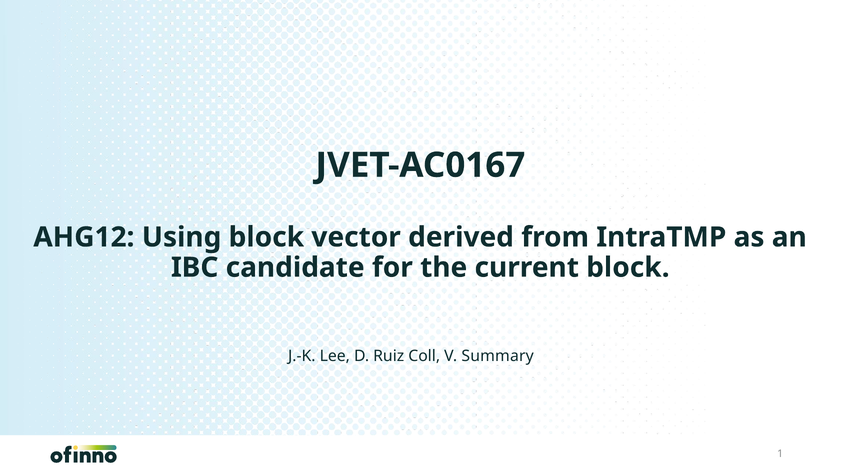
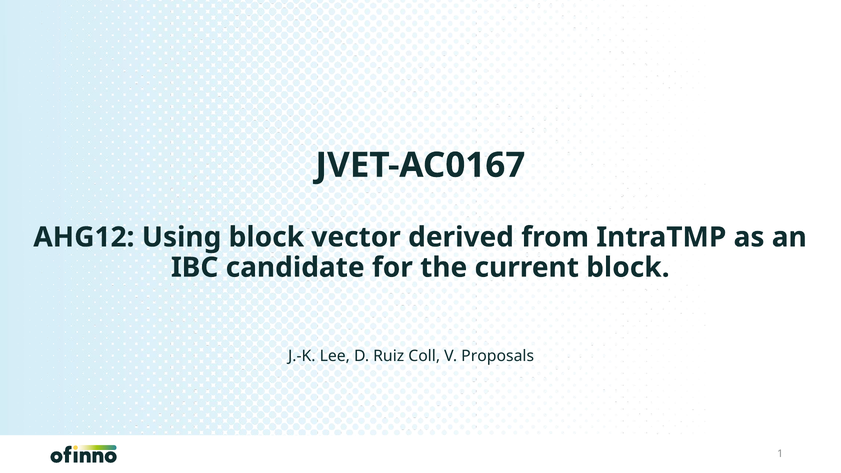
Summary: Summary -> Proposals
